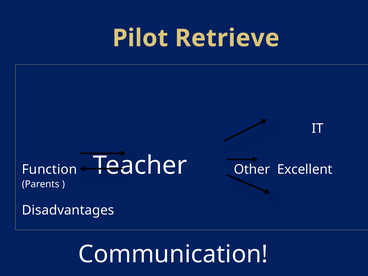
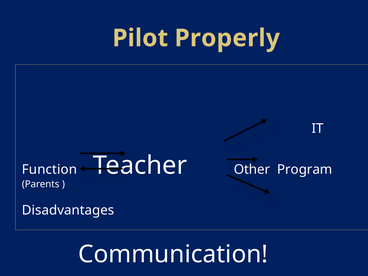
Retrieve: Retrieve -> Properly
Excellent: Excellent -> Program
